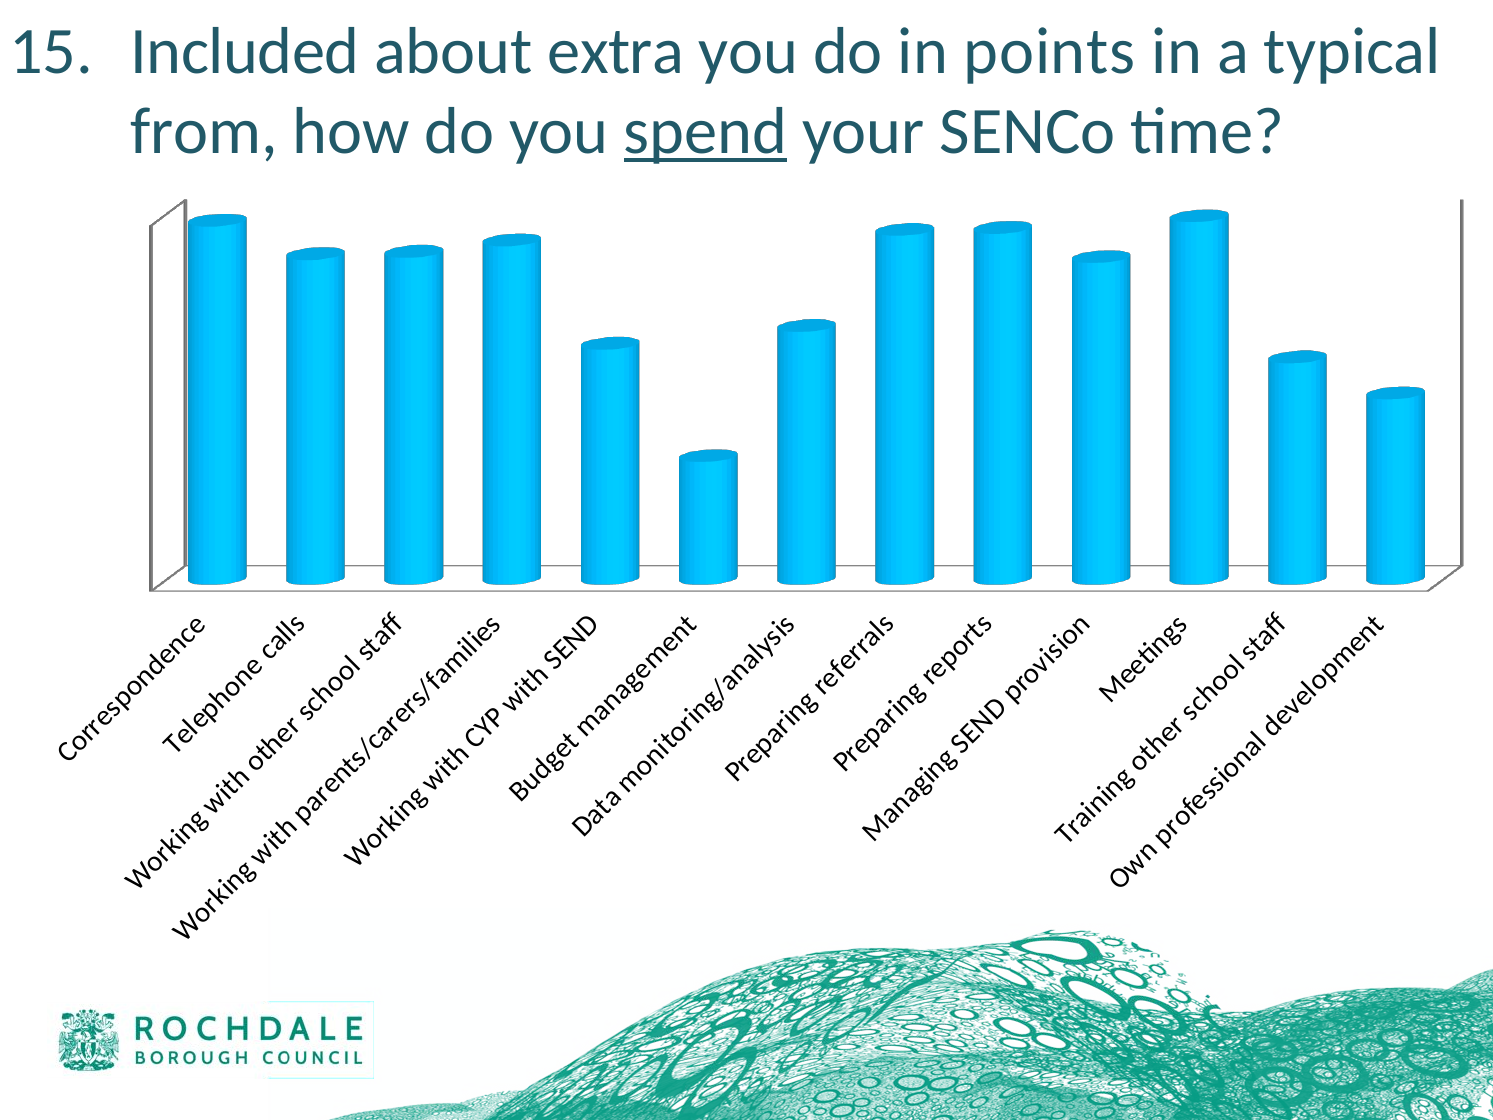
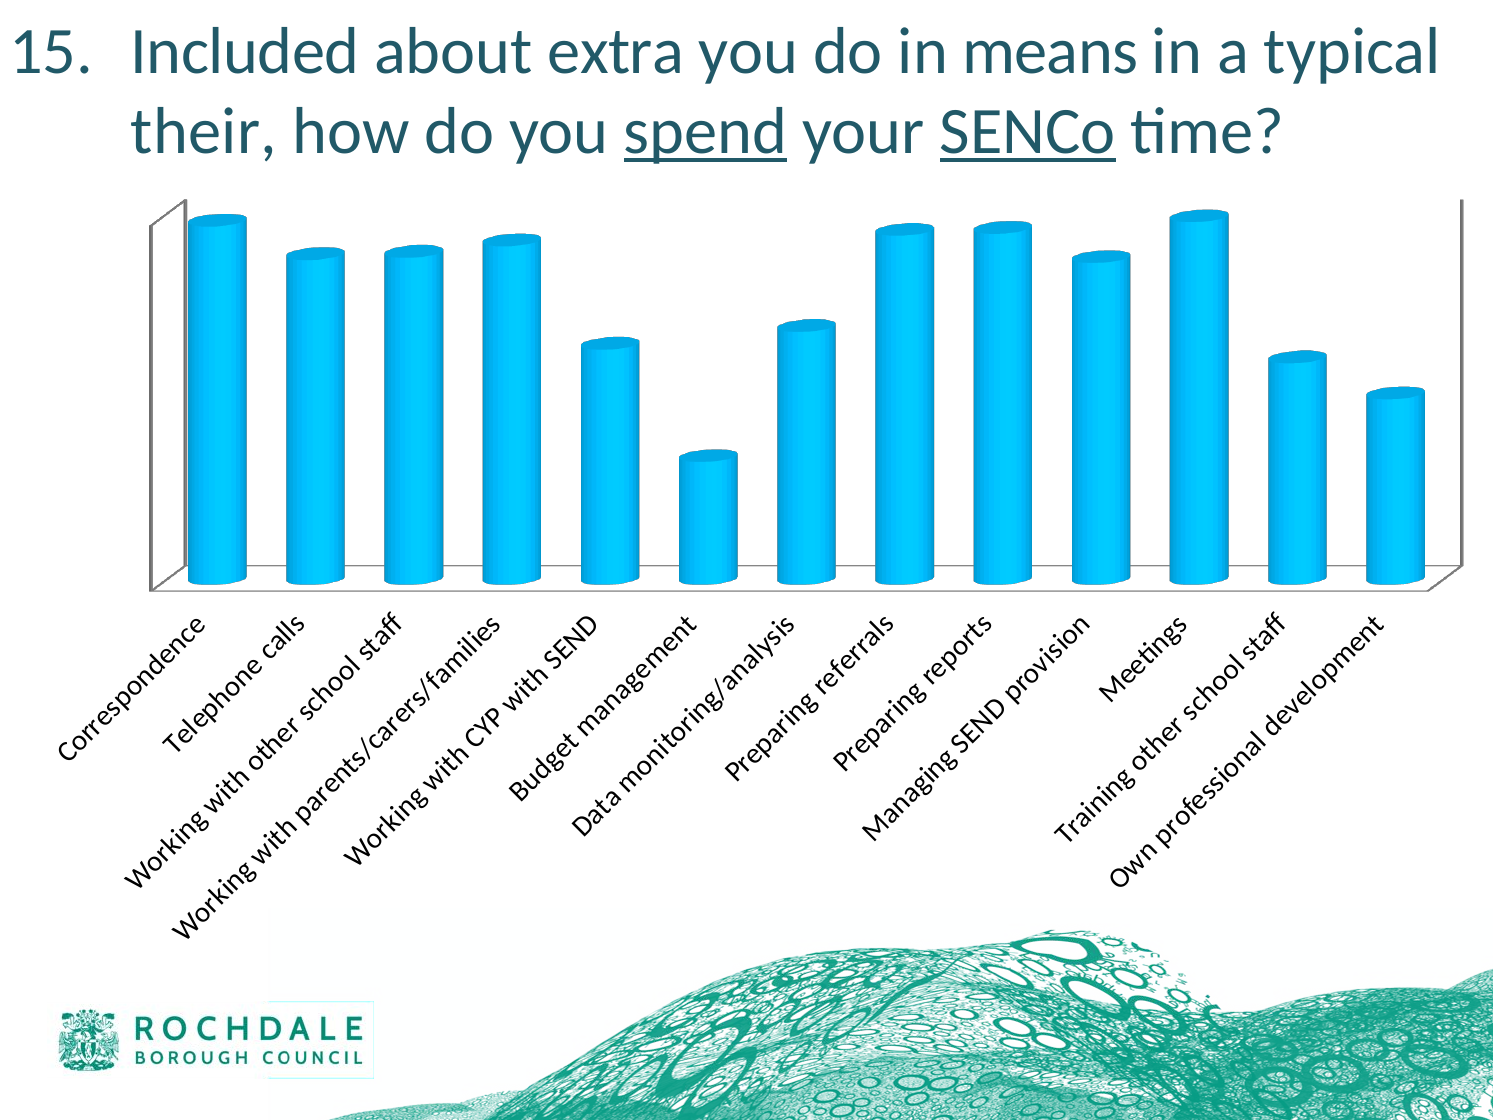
points: points -> means
from: from -> their
SENCo underline: none -> present
